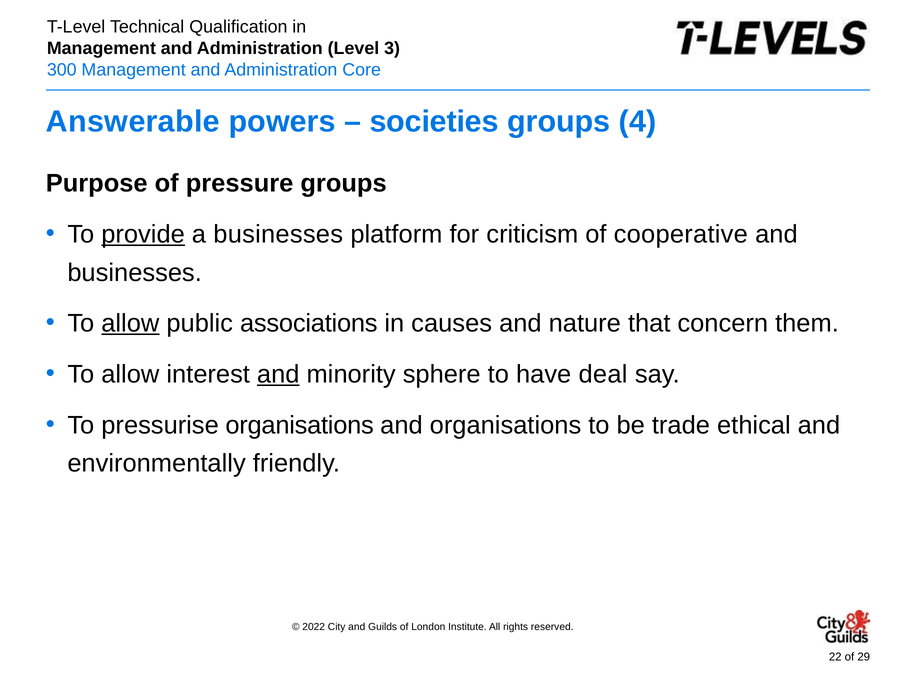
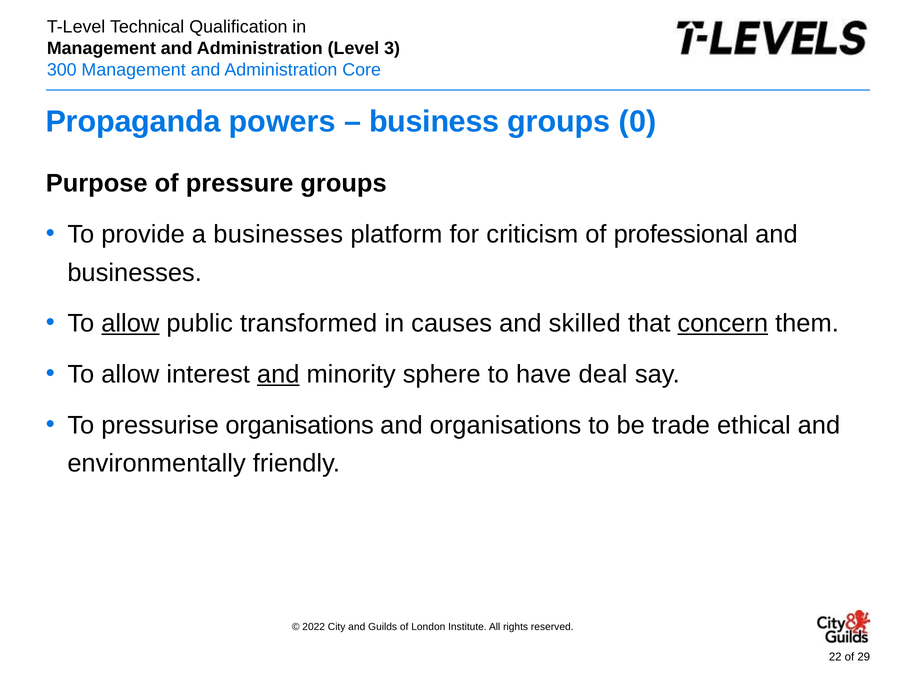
Answerable: Answerable -> Propaganda
societies: societies -> business
4: 4 -> 0
provide underline: present -> none
cooperative: cooperative -> professional
associations: associations -> transformed
nature: nature -> skilled
concern underline: none -> present
